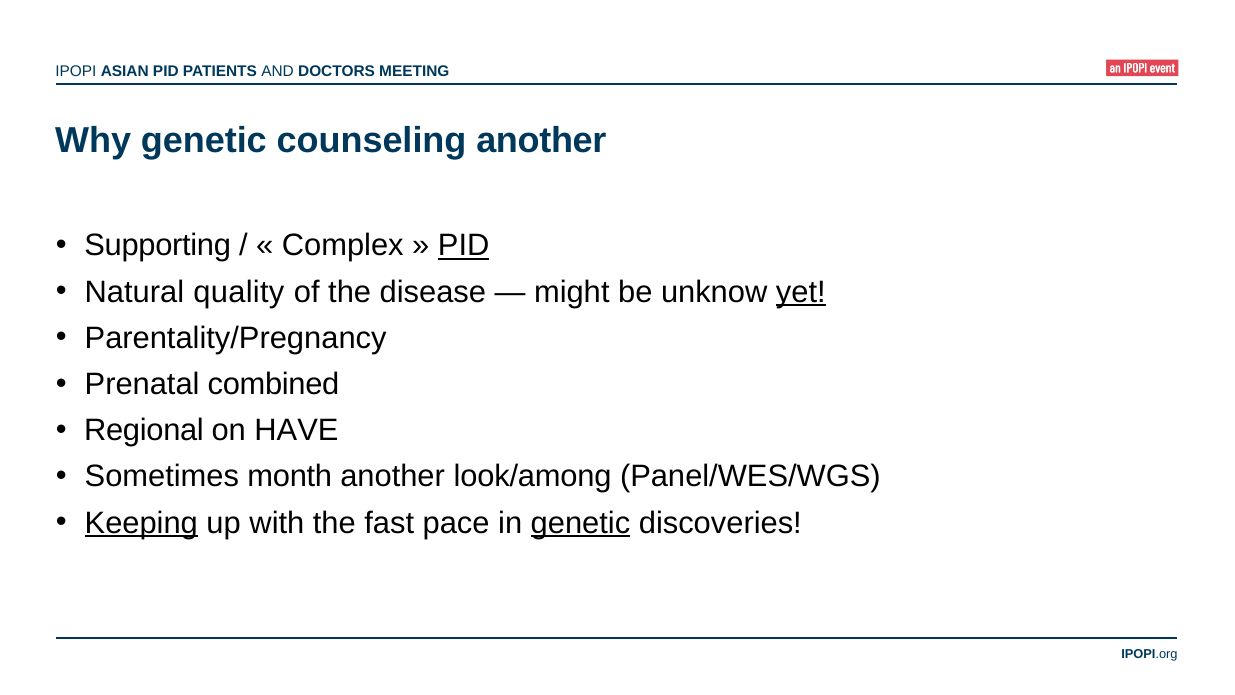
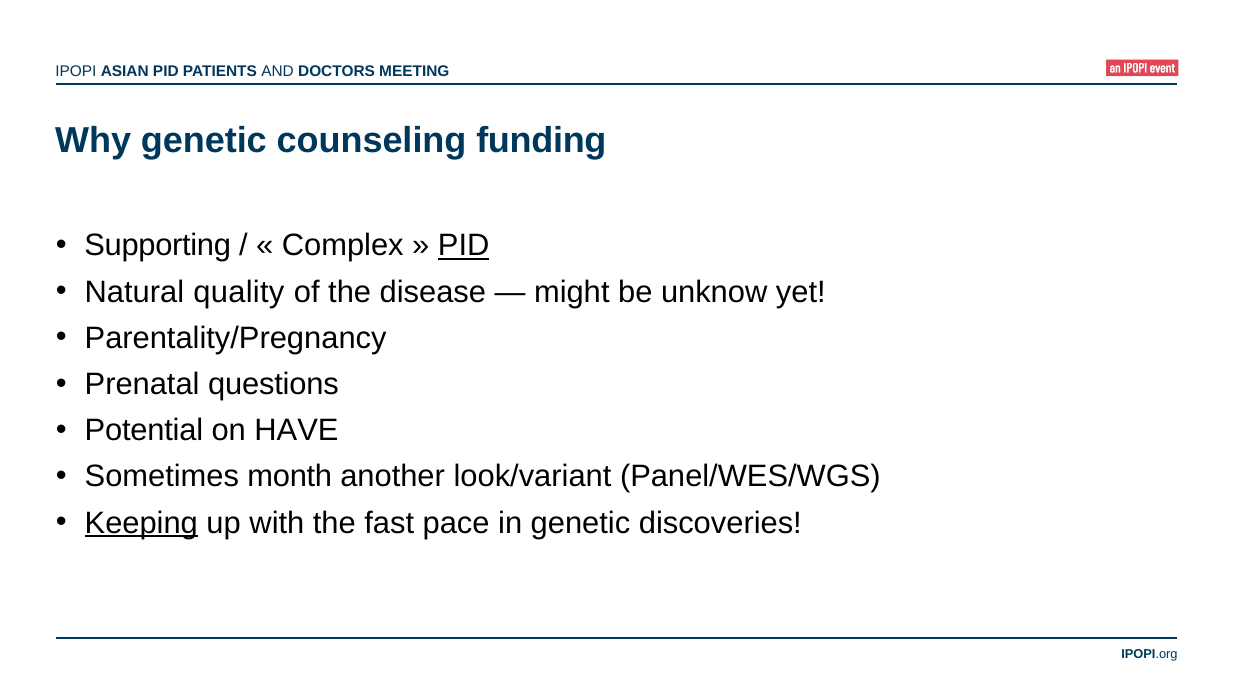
counseling another: another -> funding
yet underline: present -> none
combined: combined -> questions
Regional: Regional -> Potential
look/among: look/among -> look/variant
genetic at (580, 523) underline: present -> none
